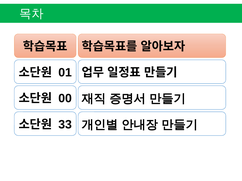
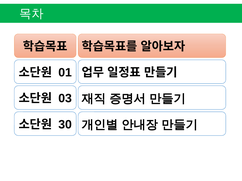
00: 00 -> 03
33: 33 -> 30
